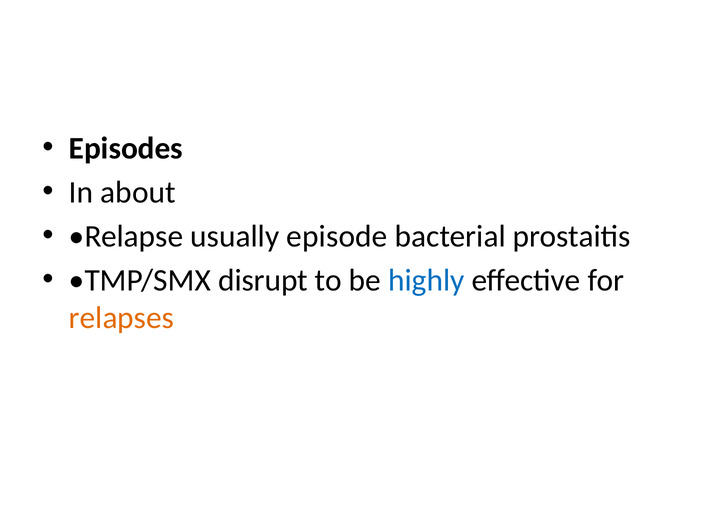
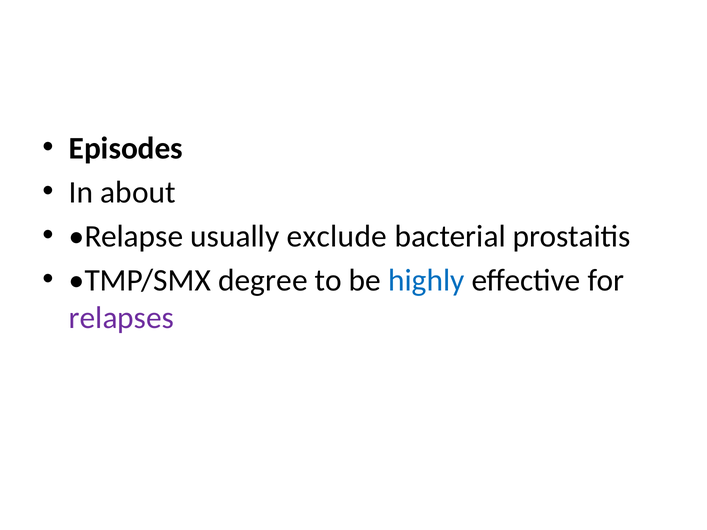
episode: episode -> exclude
disrupt: disrupt -> degree
relapses colour: orange -> purple
